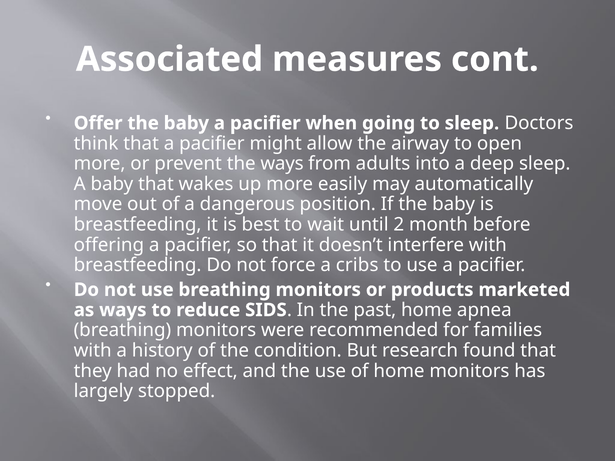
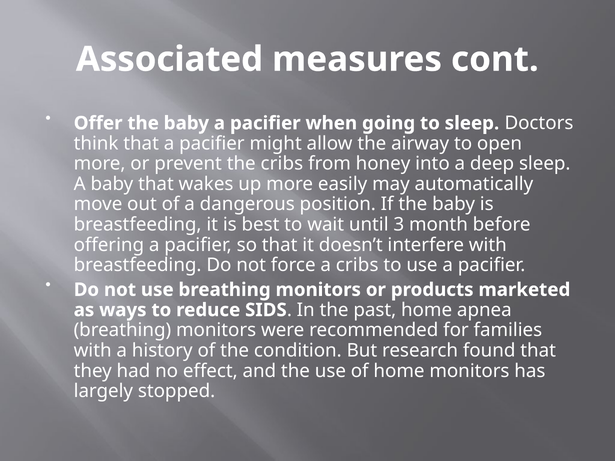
the ways: ways -> cribs
adults: adults -> honey
2: 2 -> 3
